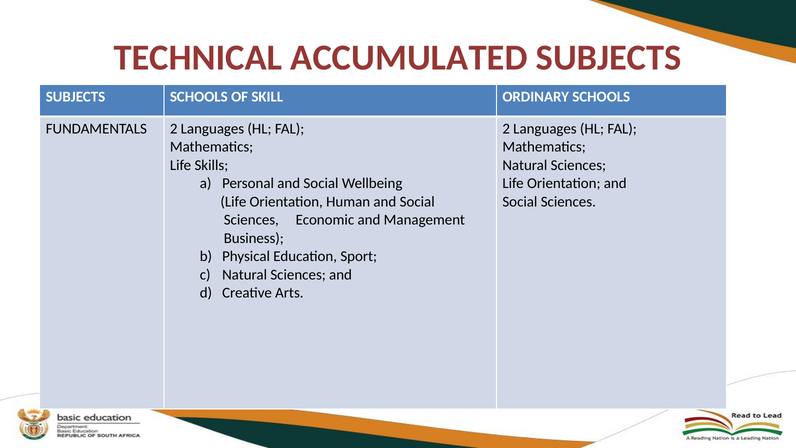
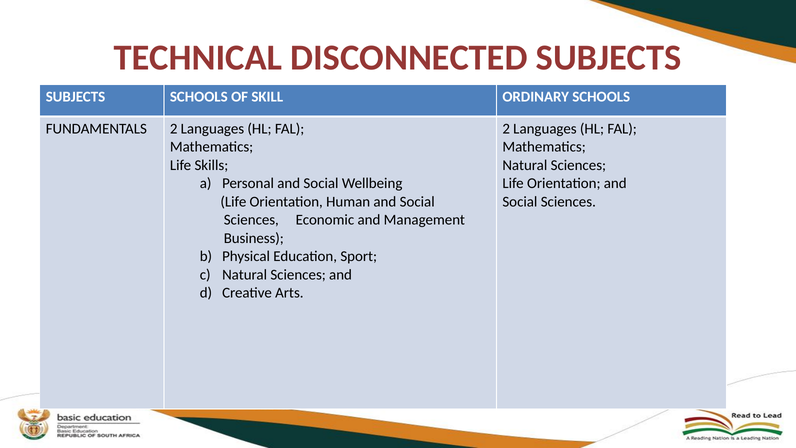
ACCUMULATED: ACCUMULATED -> DISCONNECTED
